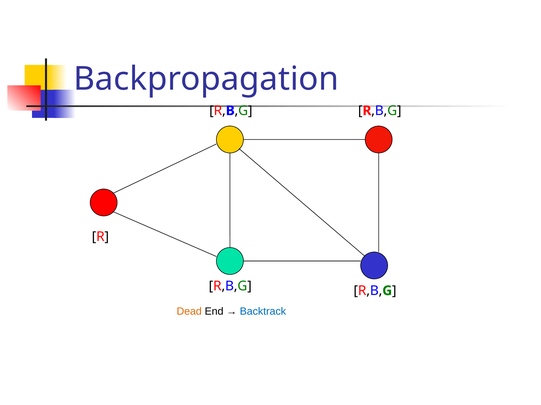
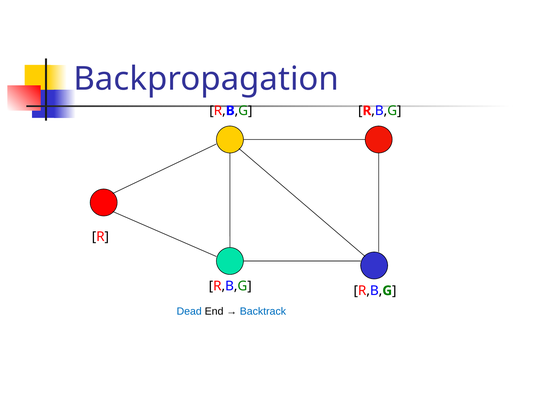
Dead colour: orange -> blue
